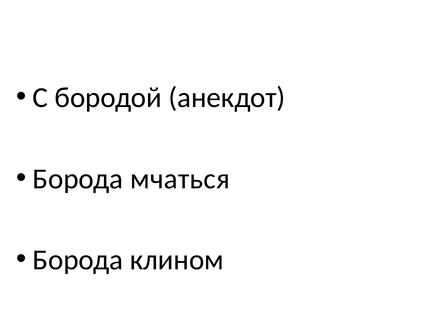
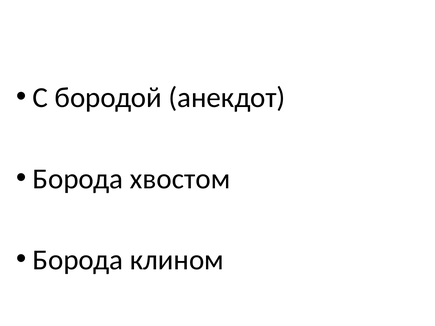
мчаться: мчаться -> хвостом
